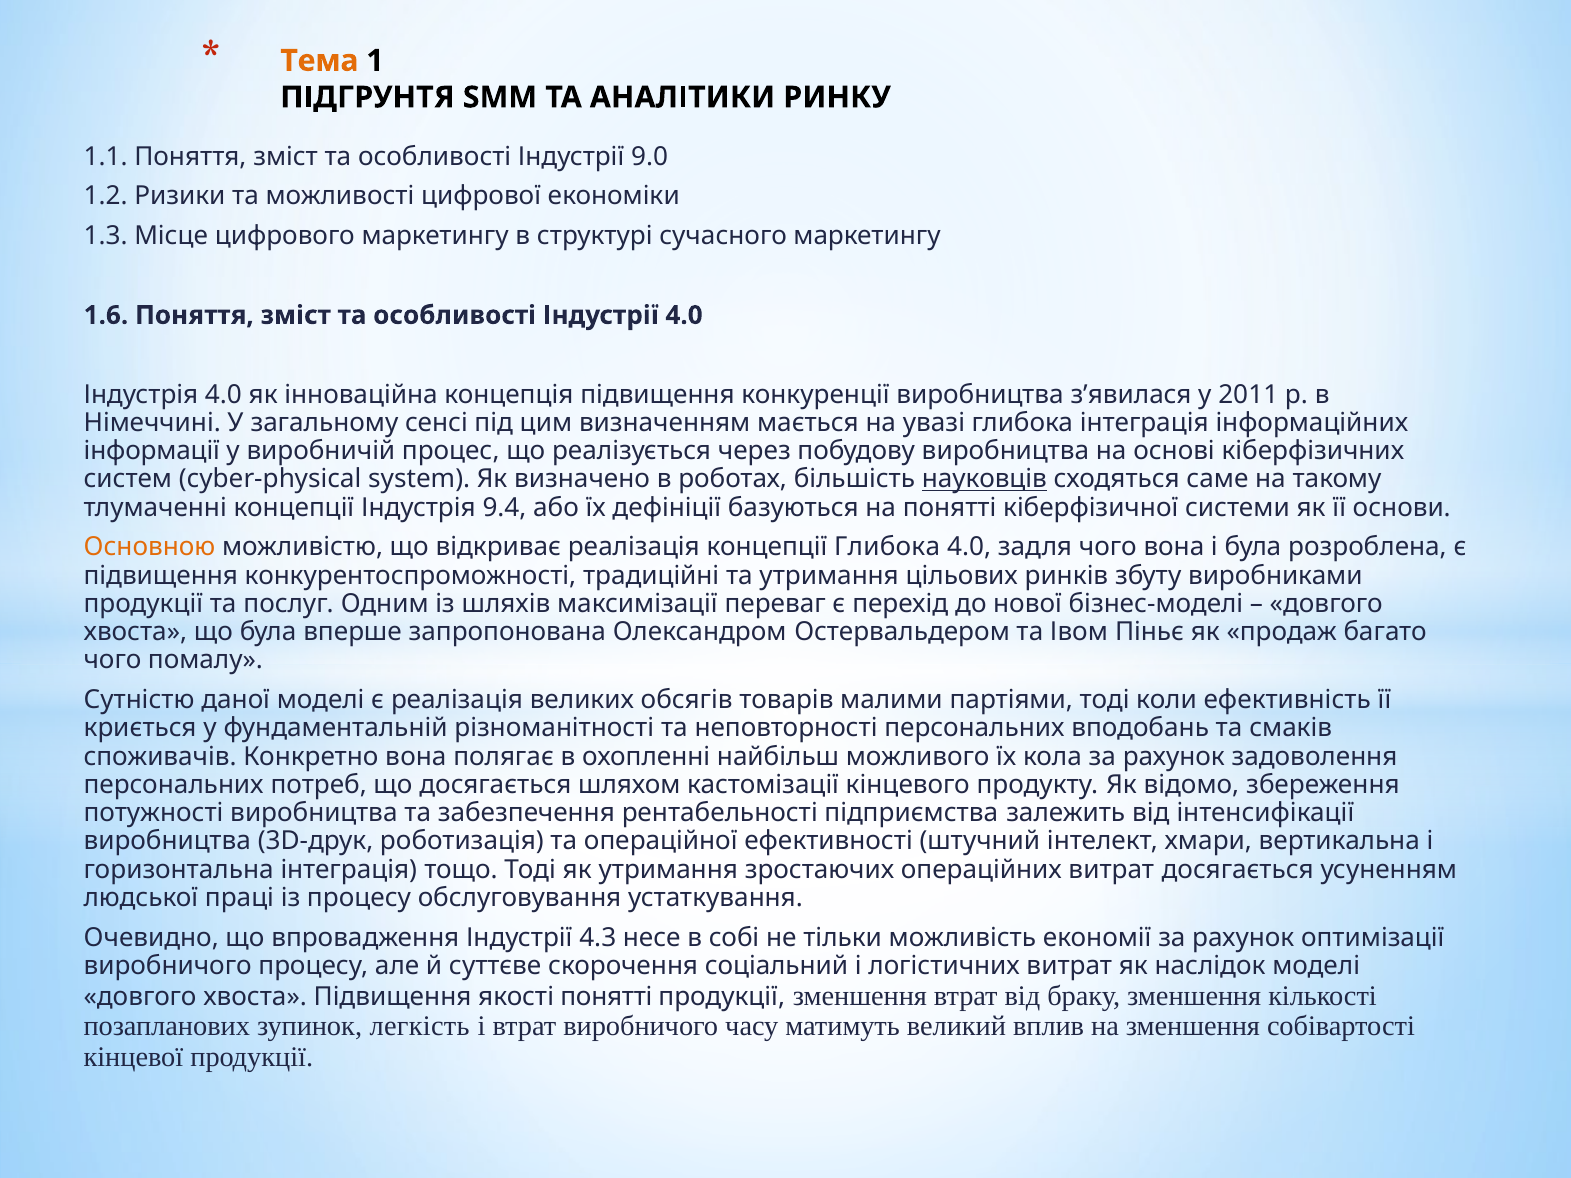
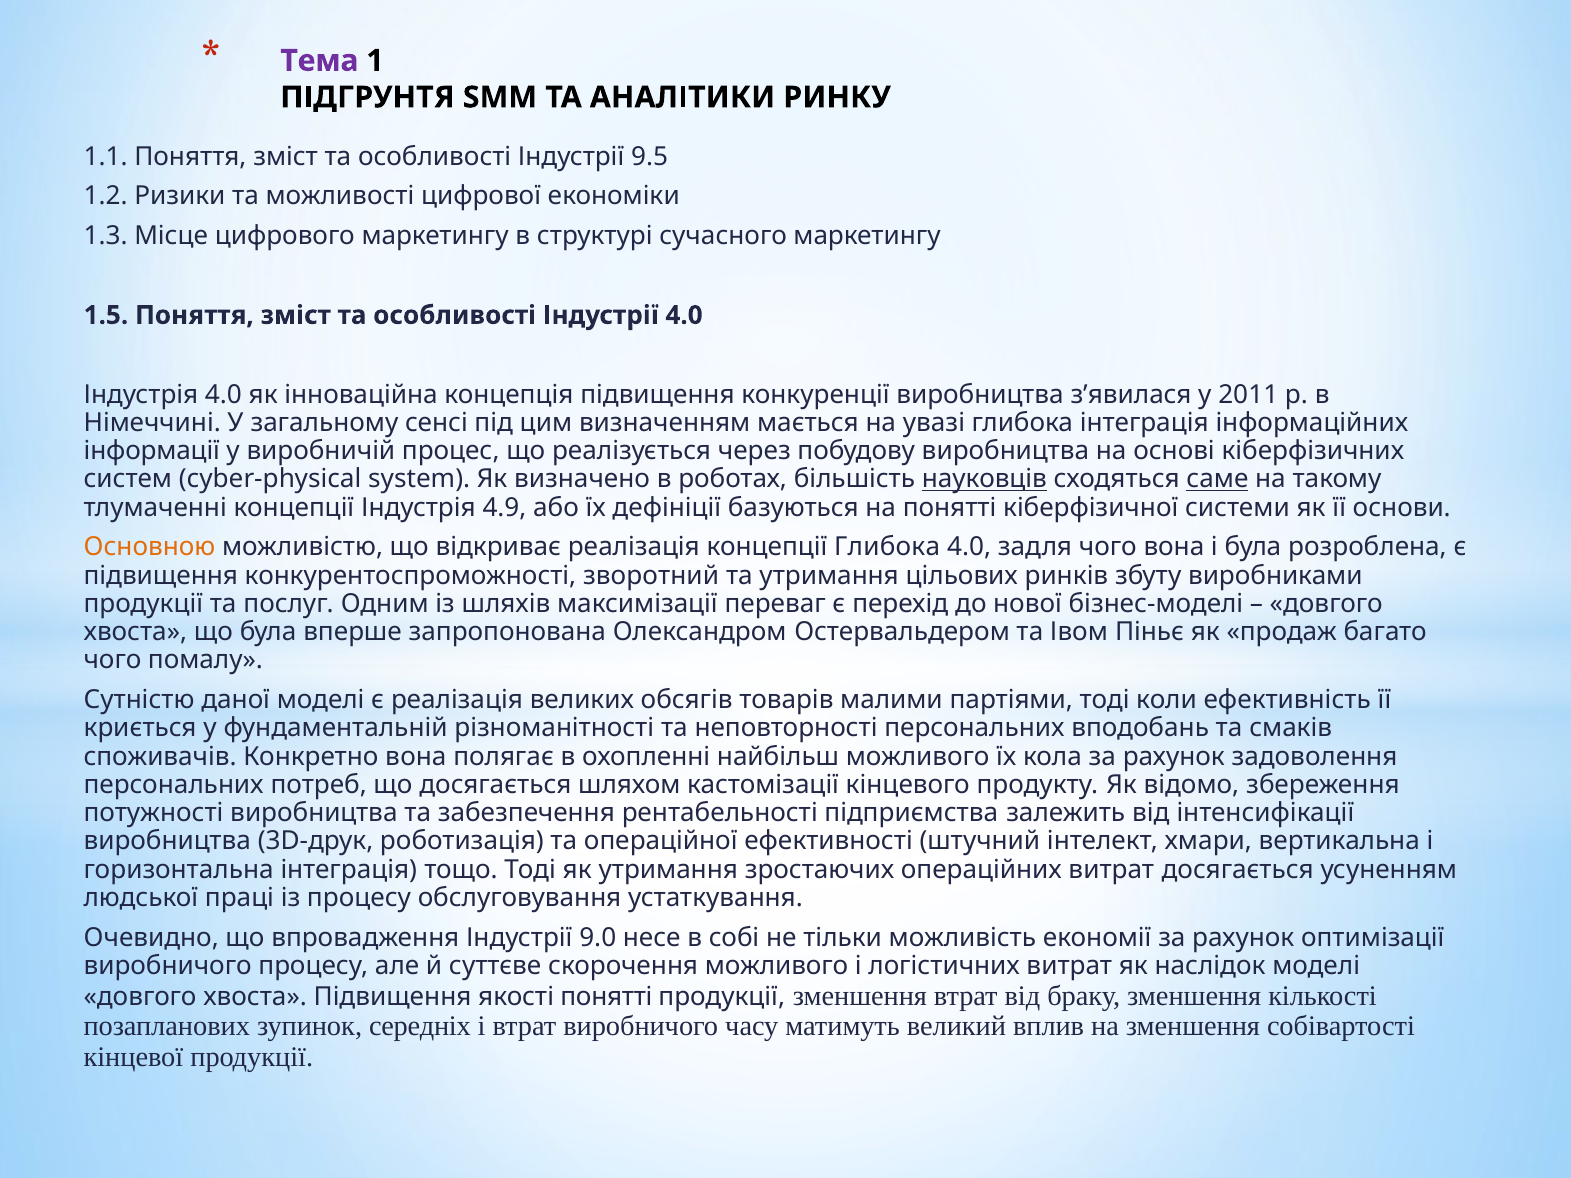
Тема colour: orange -> purple
9.0: 9.0 -> 9.5
1.6: 1.6 -> 1.5
саме underline: none -> present
9.4: 9.4 -> 4.9
традиційні: традиційні -> зворотний
4.3: 4.3 -> 9.0
скорочення соціальний: соціальний -> можливого
легкість: легкість -> середніх
